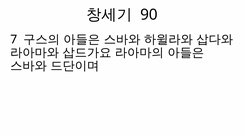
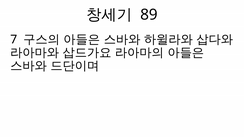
90: 90 -> 89
